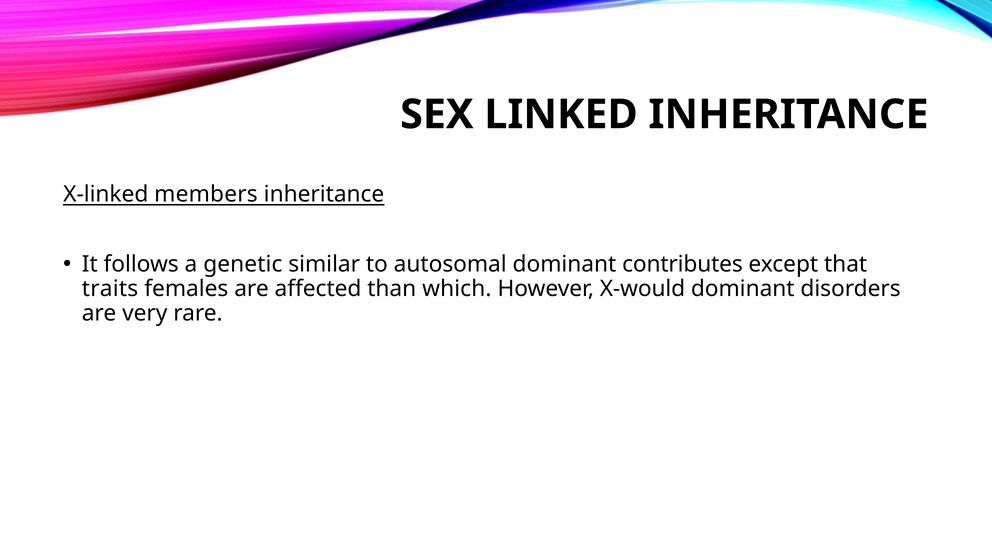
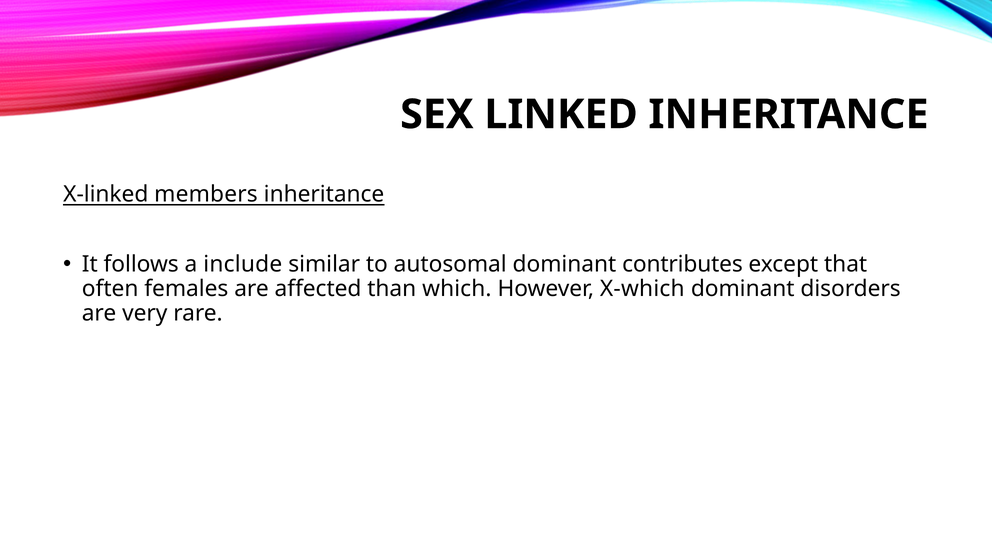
genetic: genetic -> include
traits: traits -> often
X-would: X-would -> X-which
